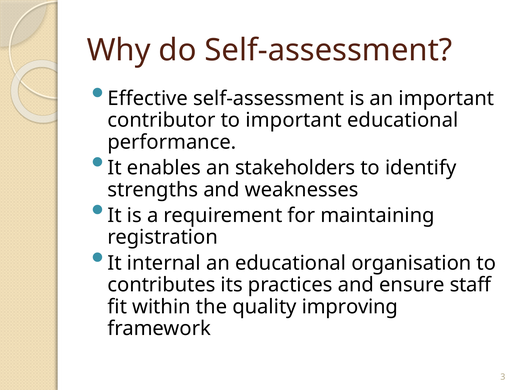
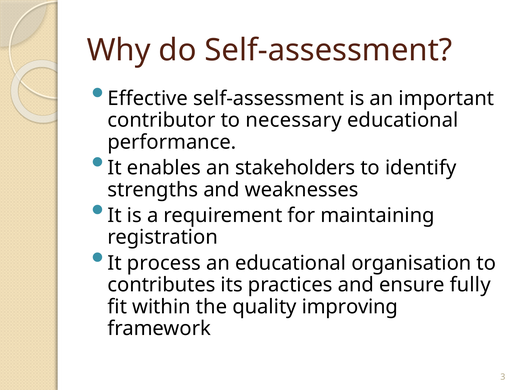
to important: important -> necessary
internal: internal -> process
staff: staff -> fully
